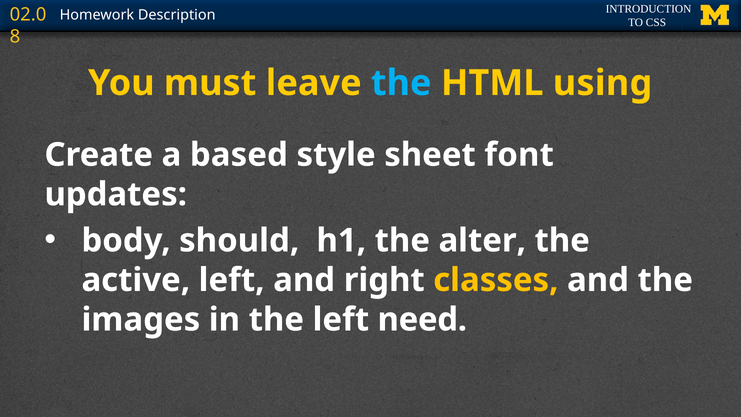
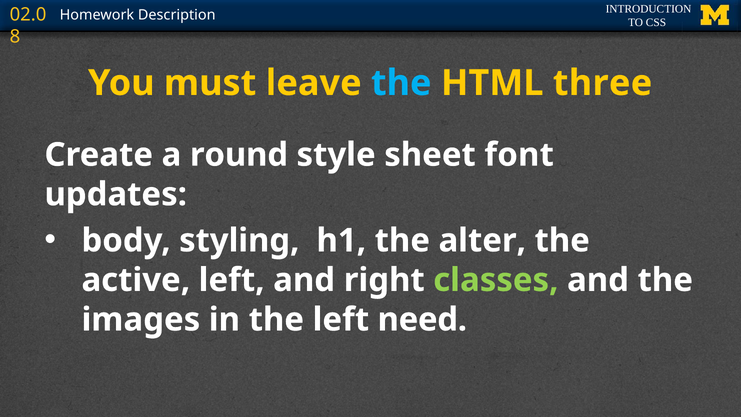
using: using -> three
based: based -> round
should: should -> styling
classes colour: yellow -> light green
